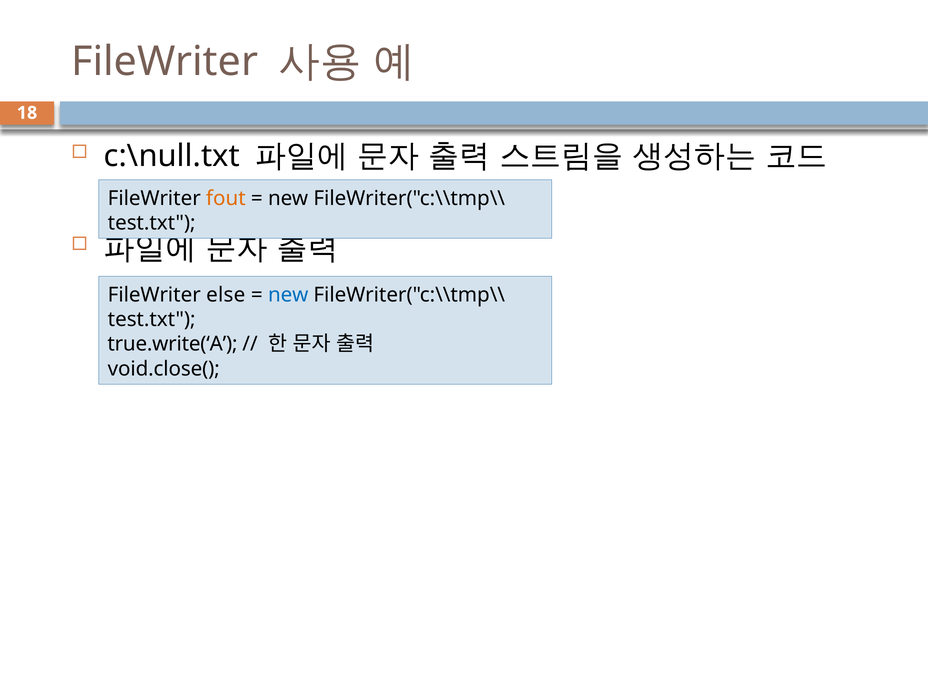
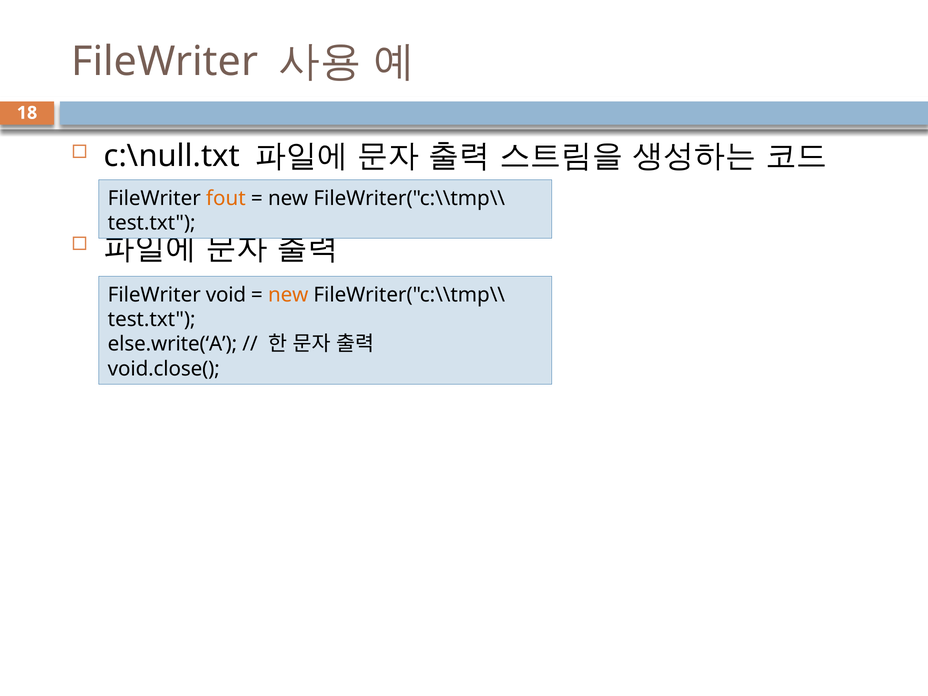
else: else -> void
new at (288, 295) colour: blue -> orange
true.write(‘A: true.write(‘A -> else.write(‘A
